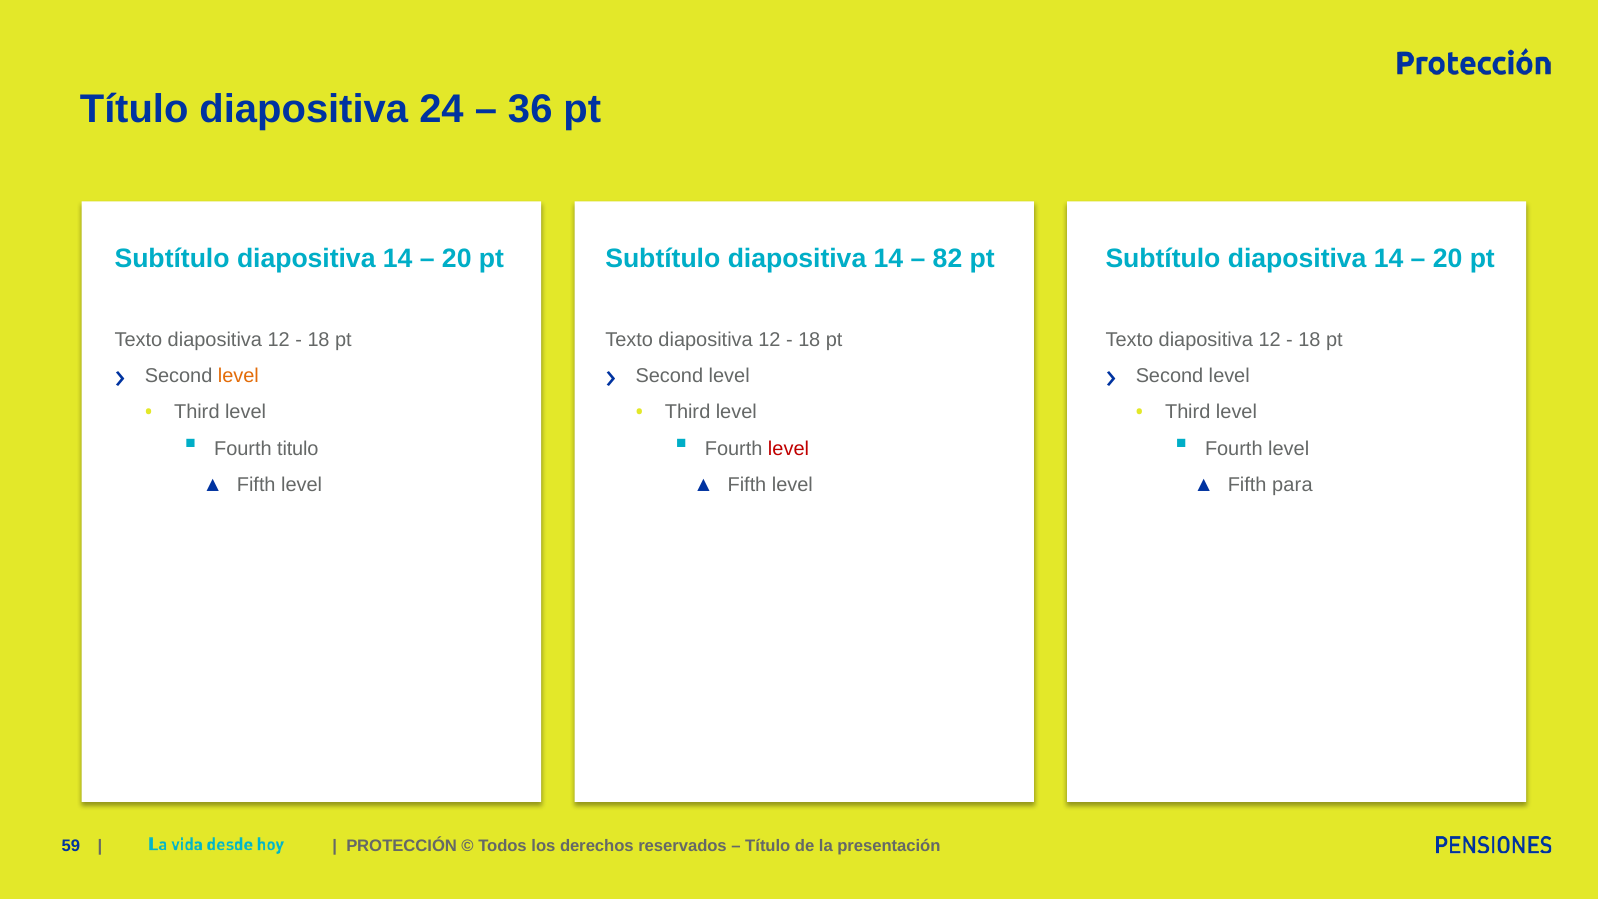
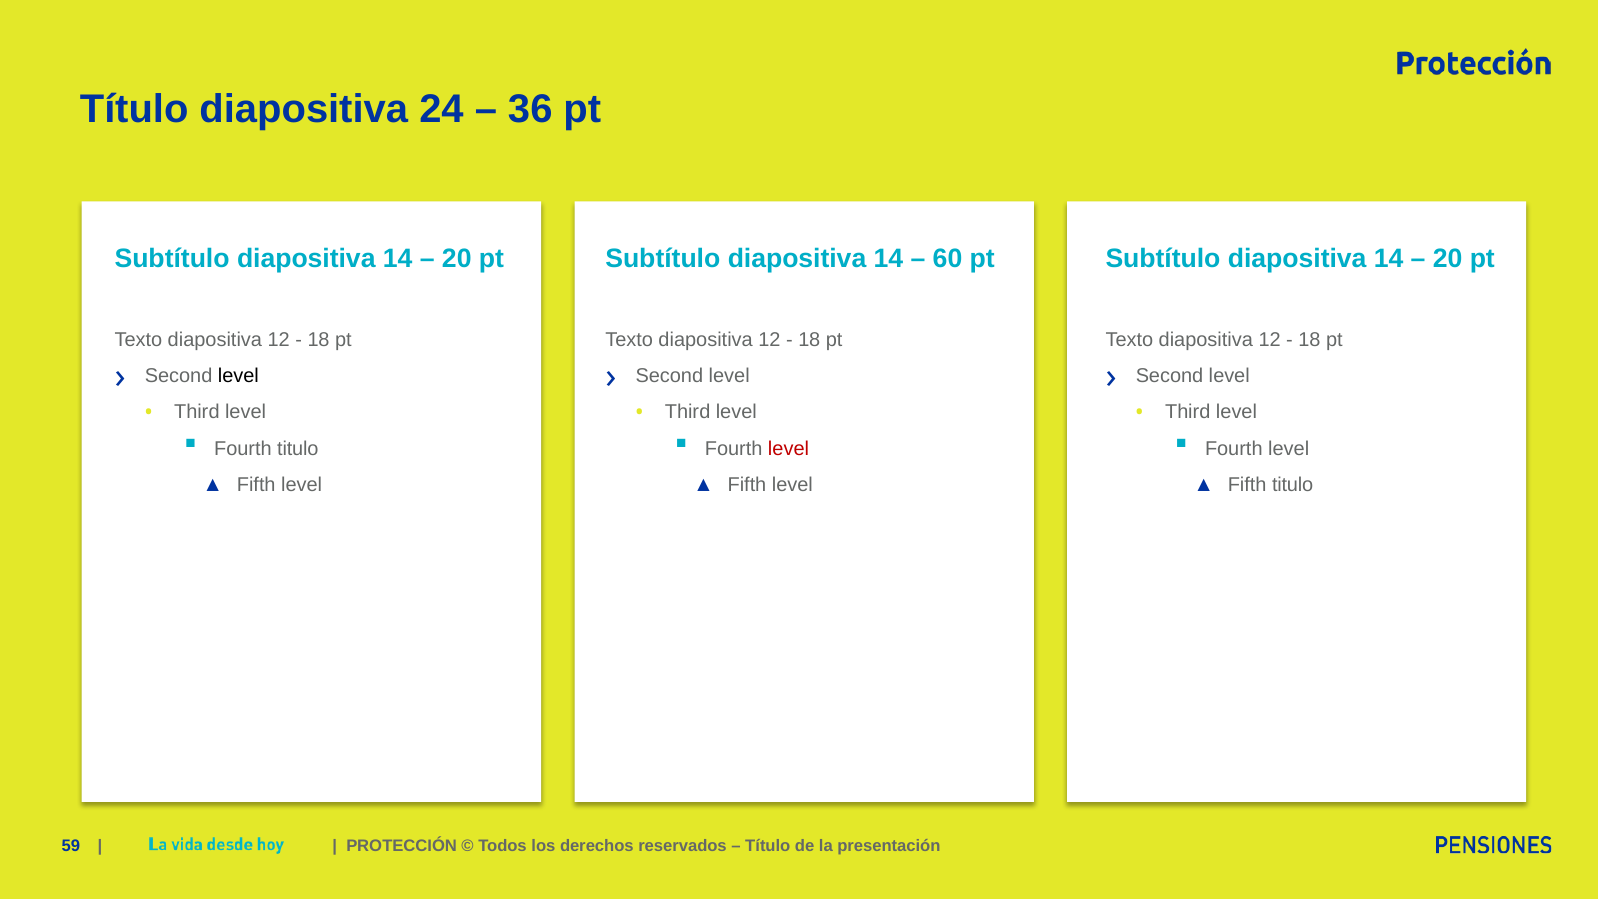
82: 82 -> 60
level at (238, 376) colour: orange -> black
Fifth para: para -> titulo
